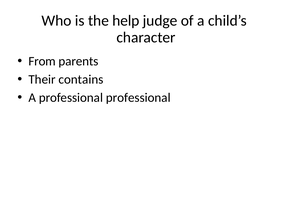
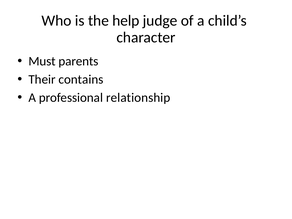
From: From -> Must
professional professional: professional -> relationship
